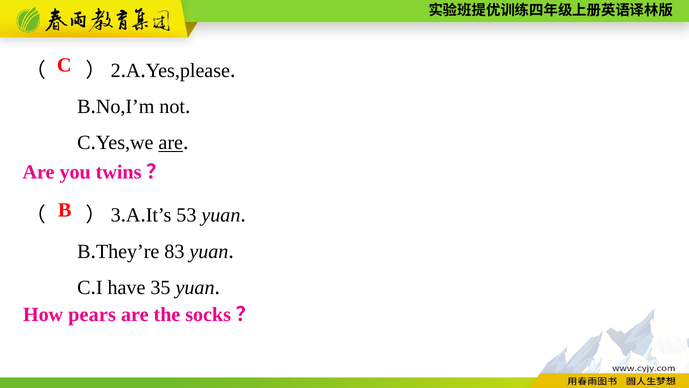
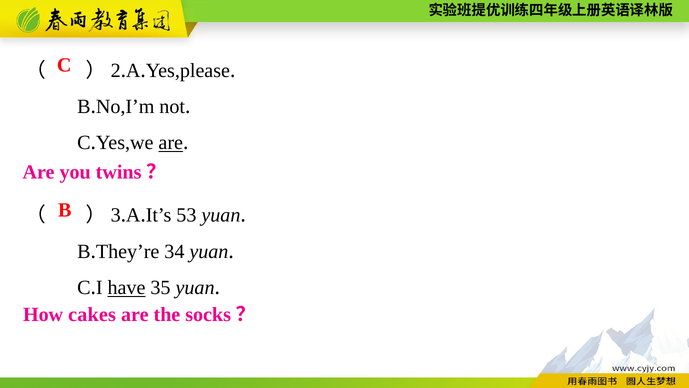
83: 83 -> 34
have underline: none -> present
pears: pears -> cakes
